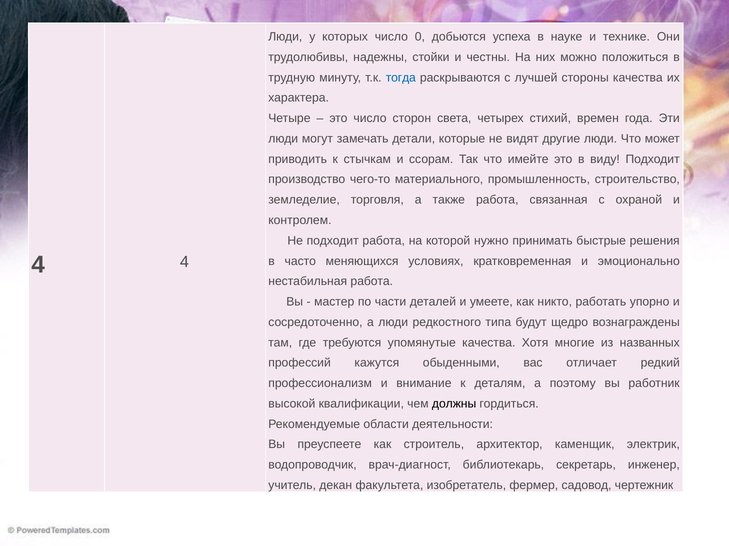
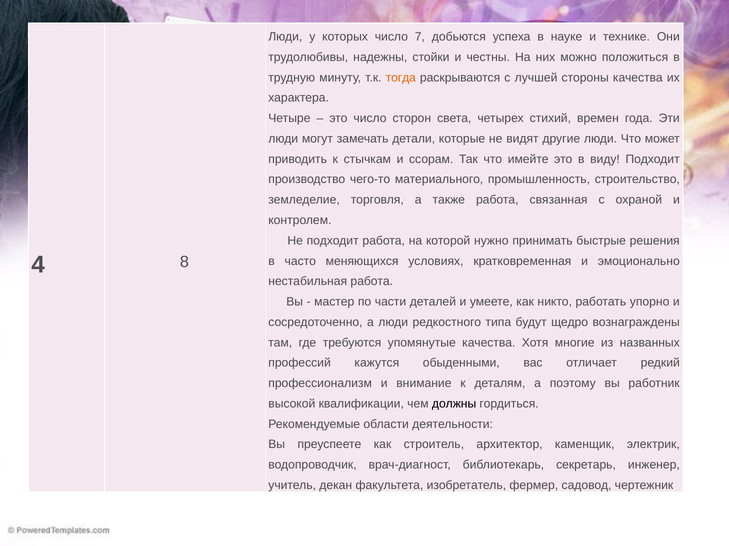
0: 0 -> 7
тогда colour: blue -> orange
4 4: 4 -> 8
